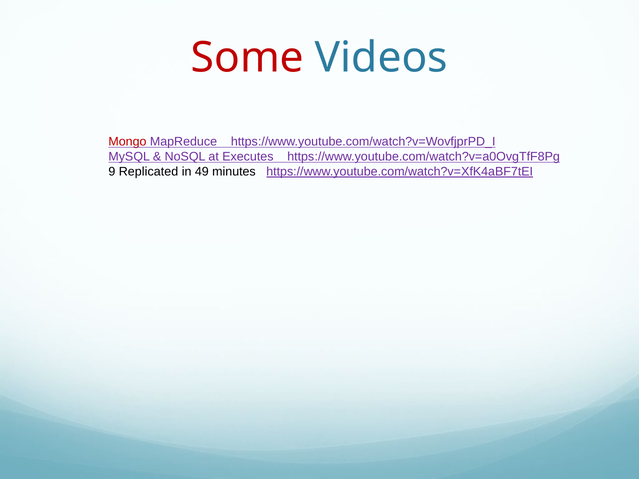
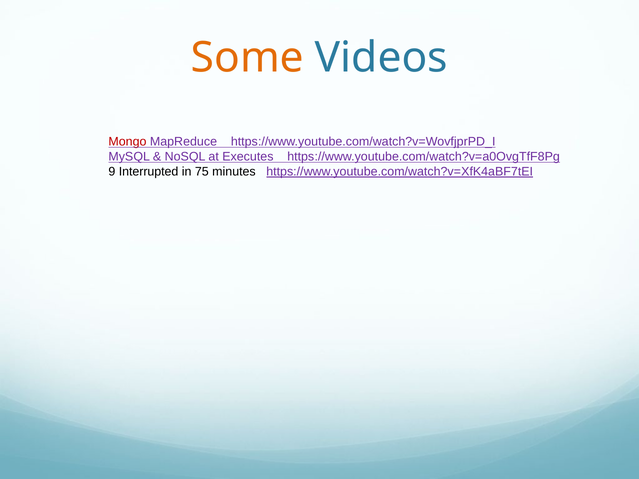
Some colour: red -> orange
Replicated: Replicated -> Interrupted
49: 49 -> 75
